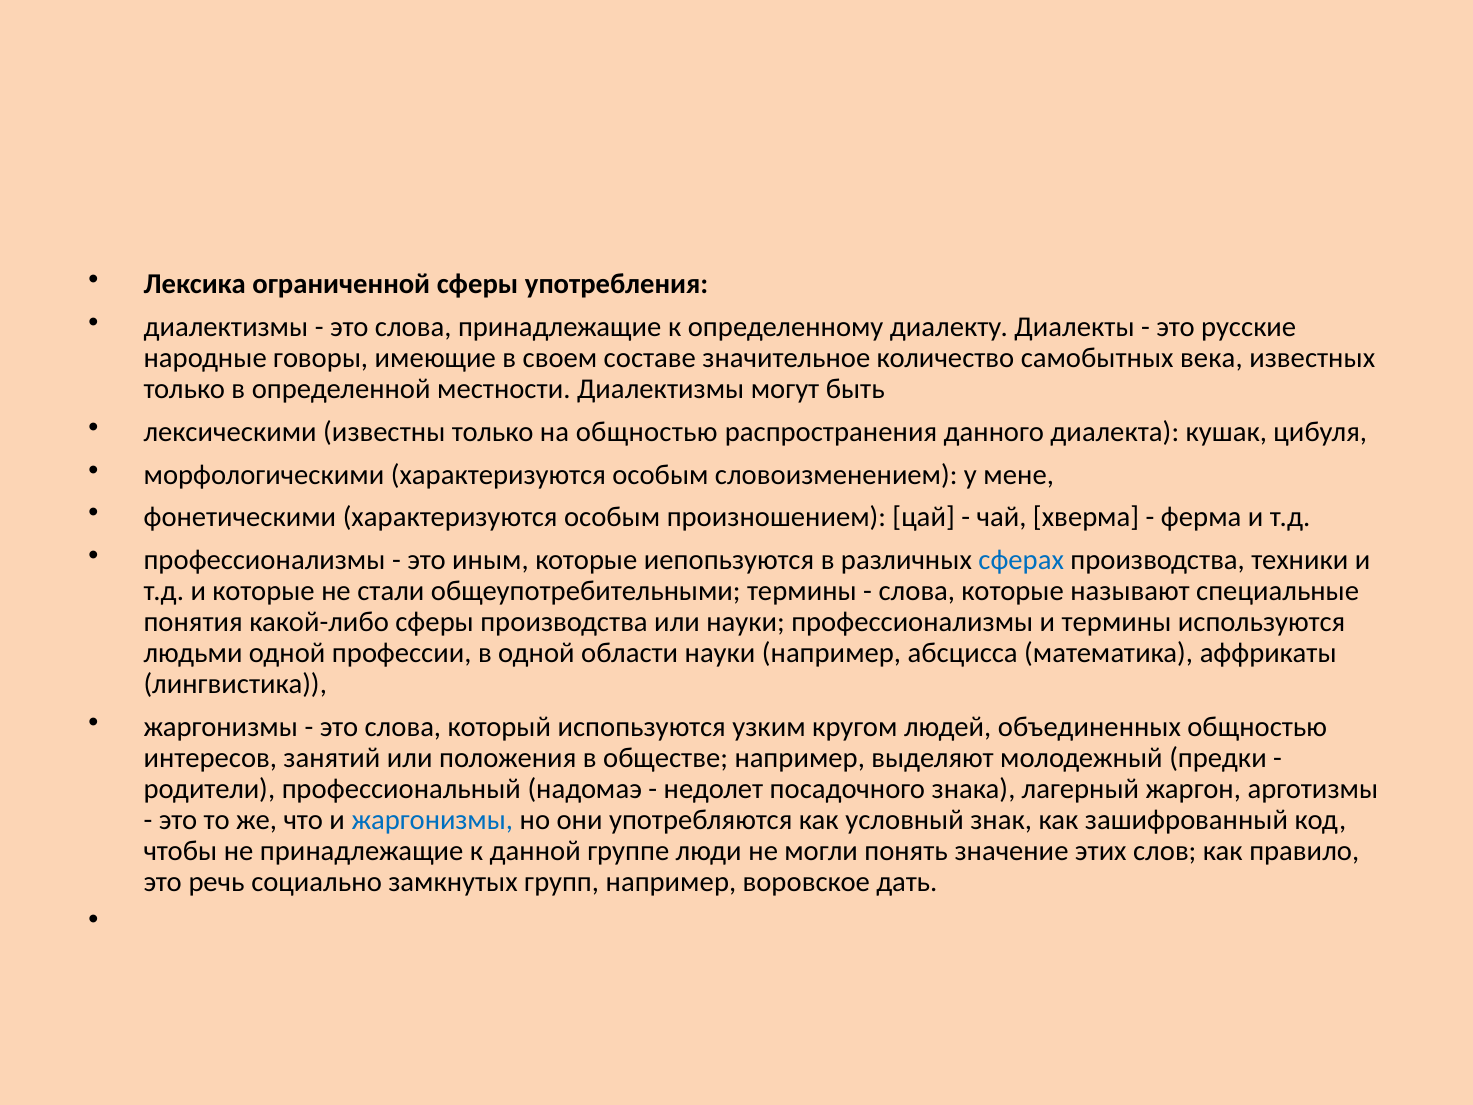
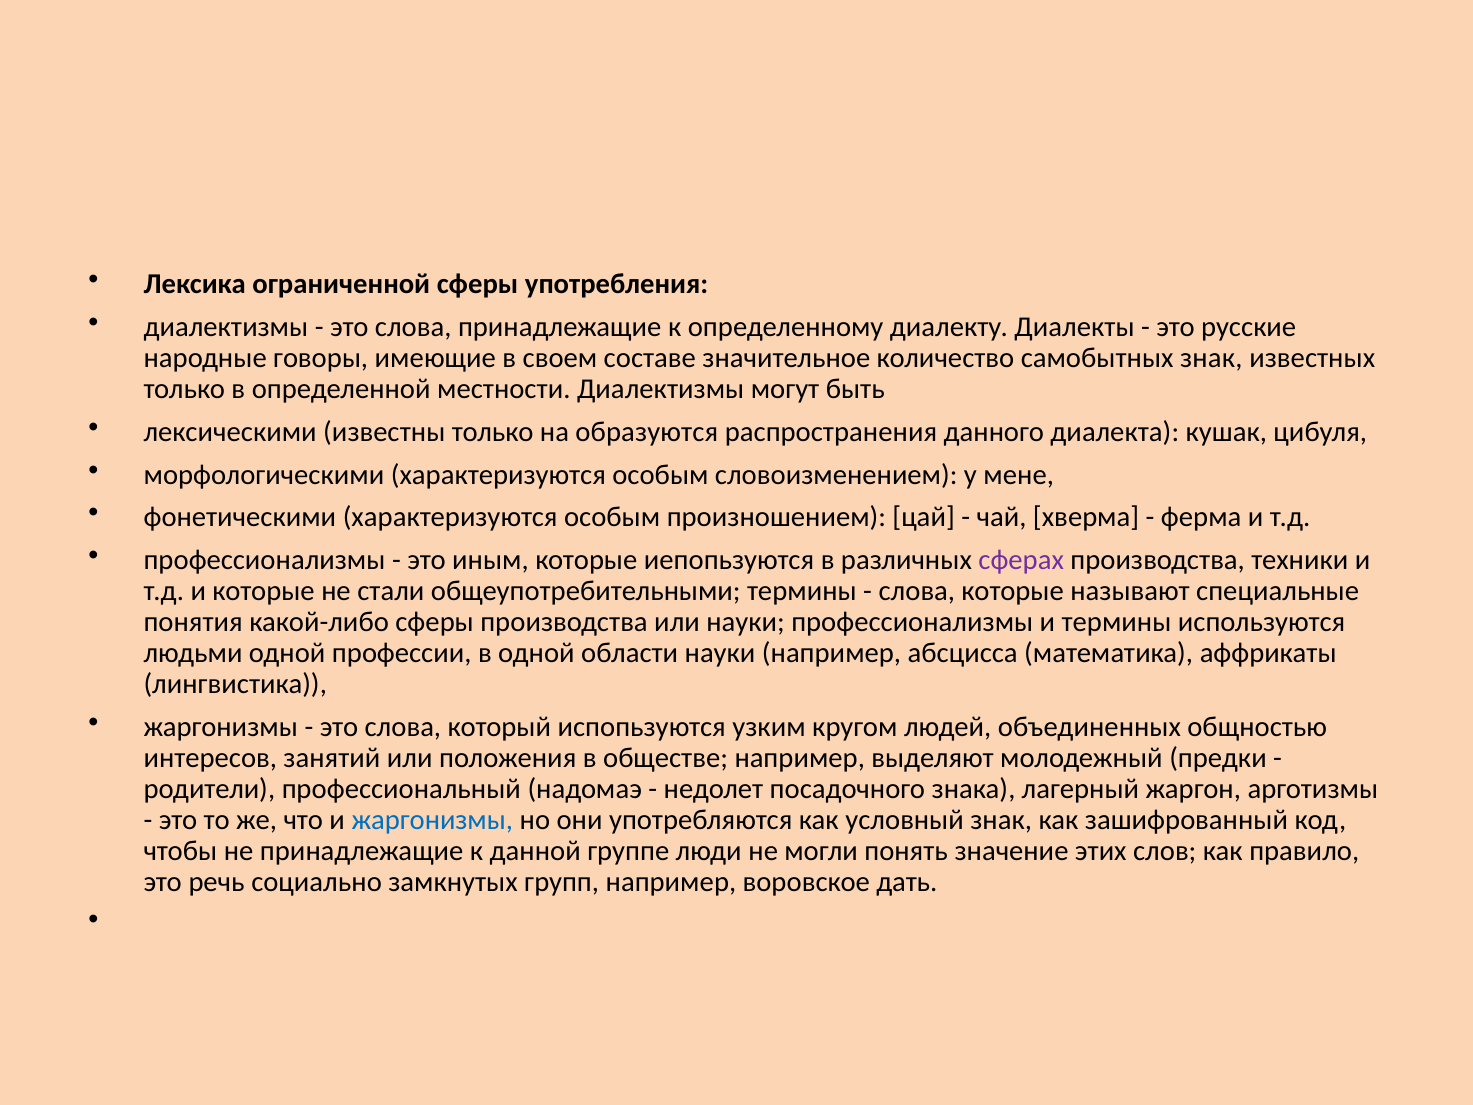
самобытных века: века -> знак
на общностью: общностью -> образуются
сферах colour: blue -> purple
